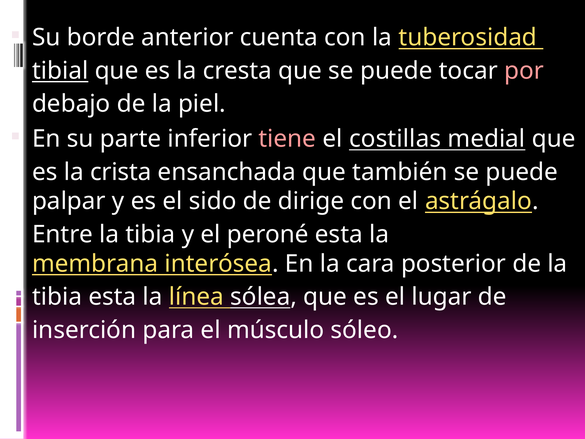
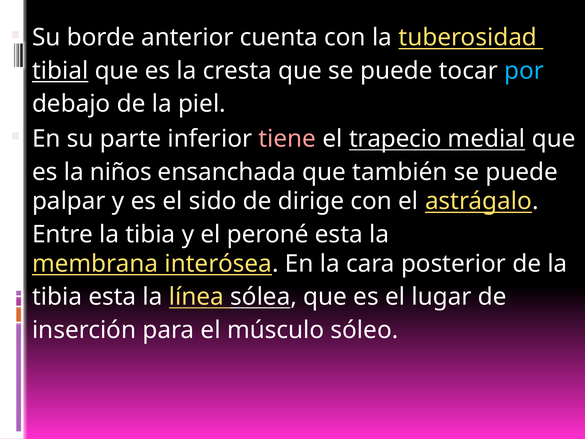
por colour: pink -> light blue
costillas: costillas -> trapecio
crista: crista -> niños
